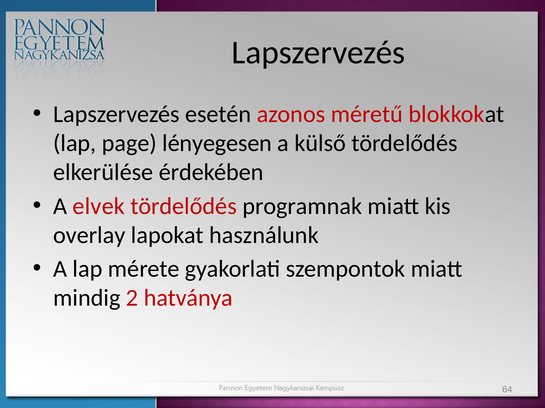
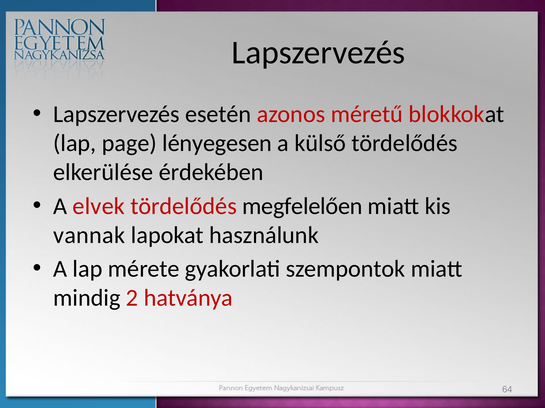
programnak: programnak -> megfelelően
overlay: overlay -> vannak
